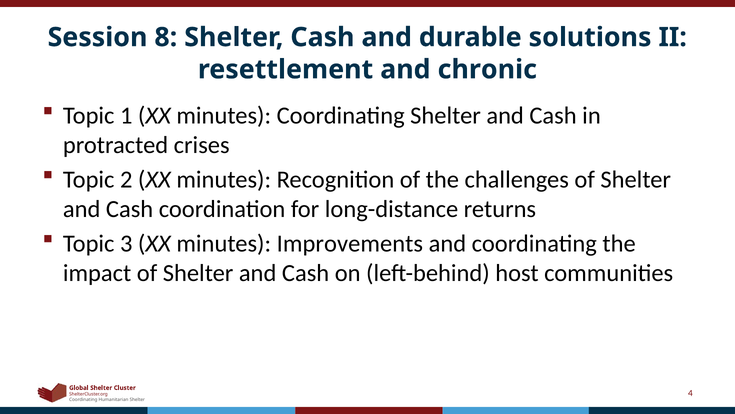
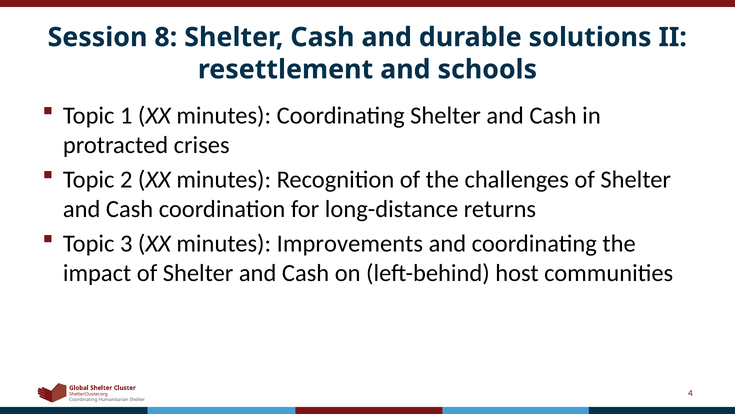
chronic: chronic -> schools
